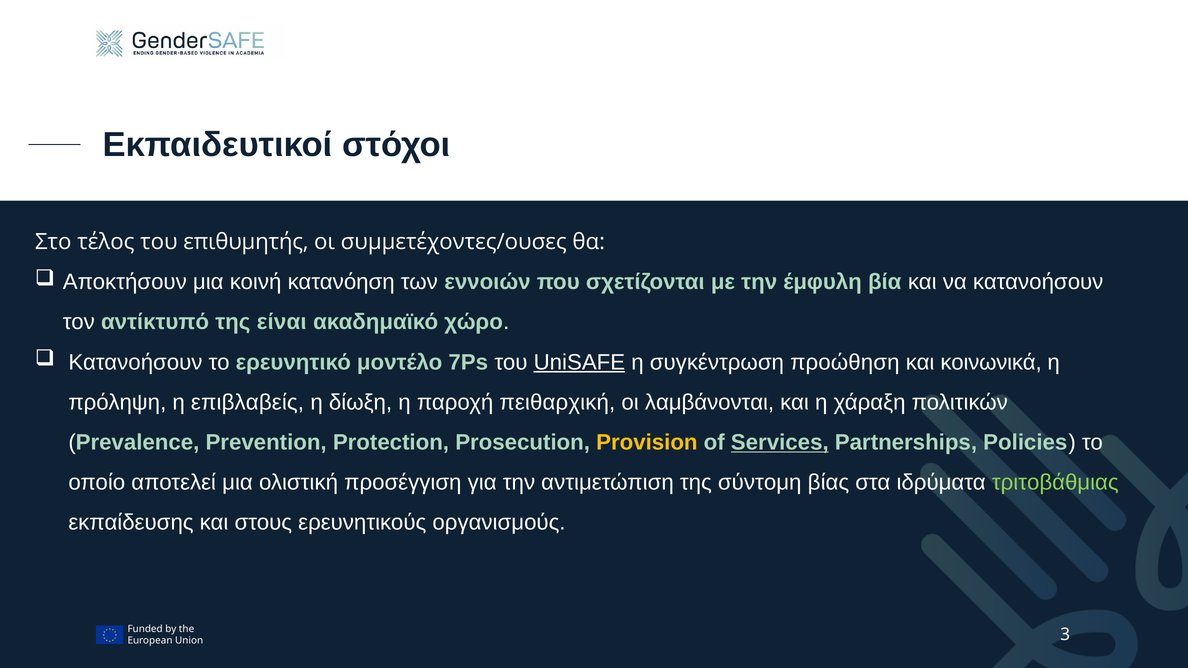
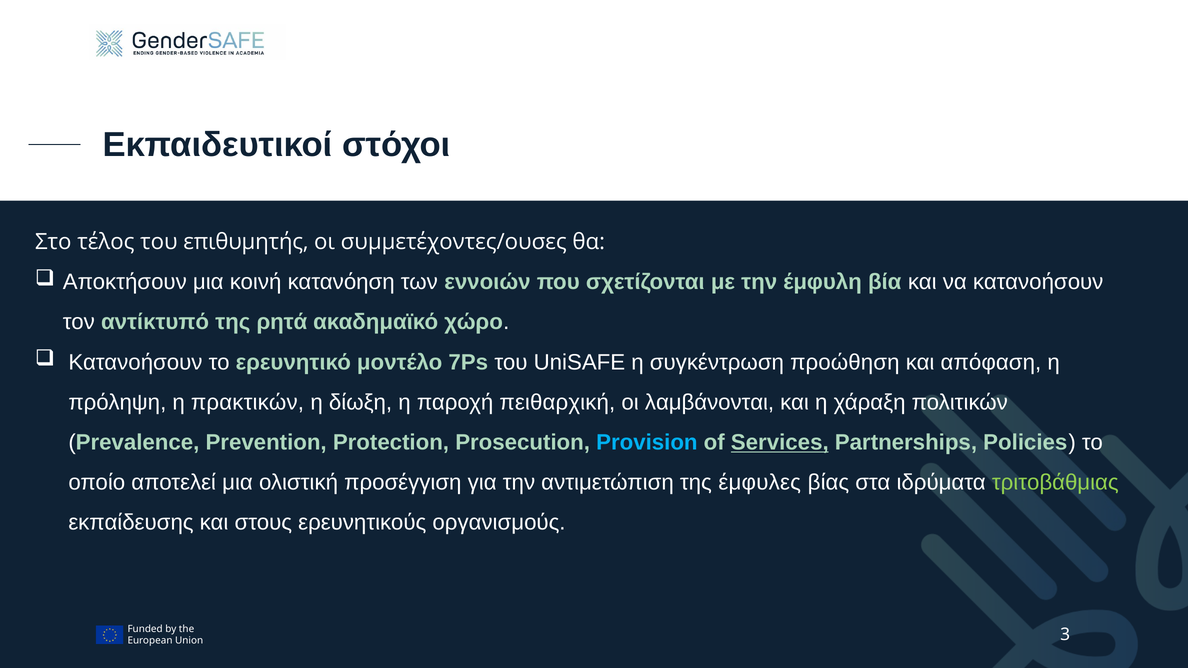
είναι: είναι -> ρητά
UniSAFE underline: present -> none
κοινωνικά: κοινωνικά -> απόφαση
επιβλαβείς: επιβλαβείς -> πρακτικών
Provision colour: yellow -> light blue
σύντομη: σύντομη -> έμφυλες
